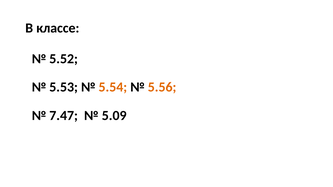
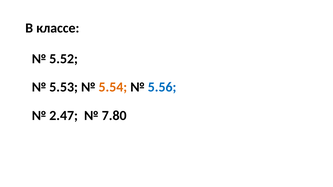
5.56 colour: orange -> blue
7.47: 7.47 -> 2.47
5.09: 5.09 -> 7.80
